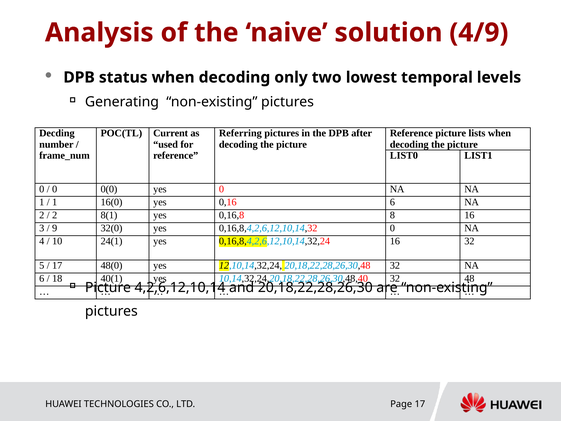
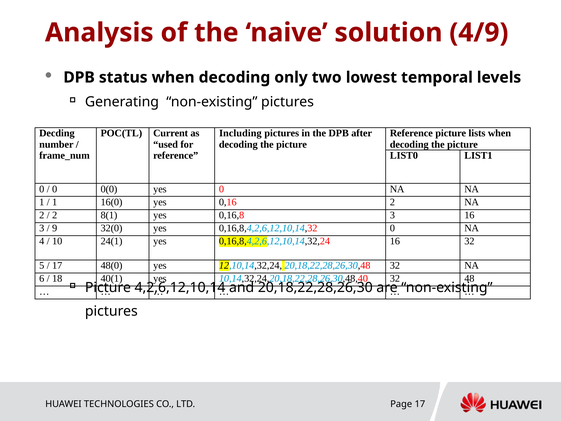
Referring: Referring -> Including
0,16 6: 6 -> 2
0,16,8 8: 8 -> 3
